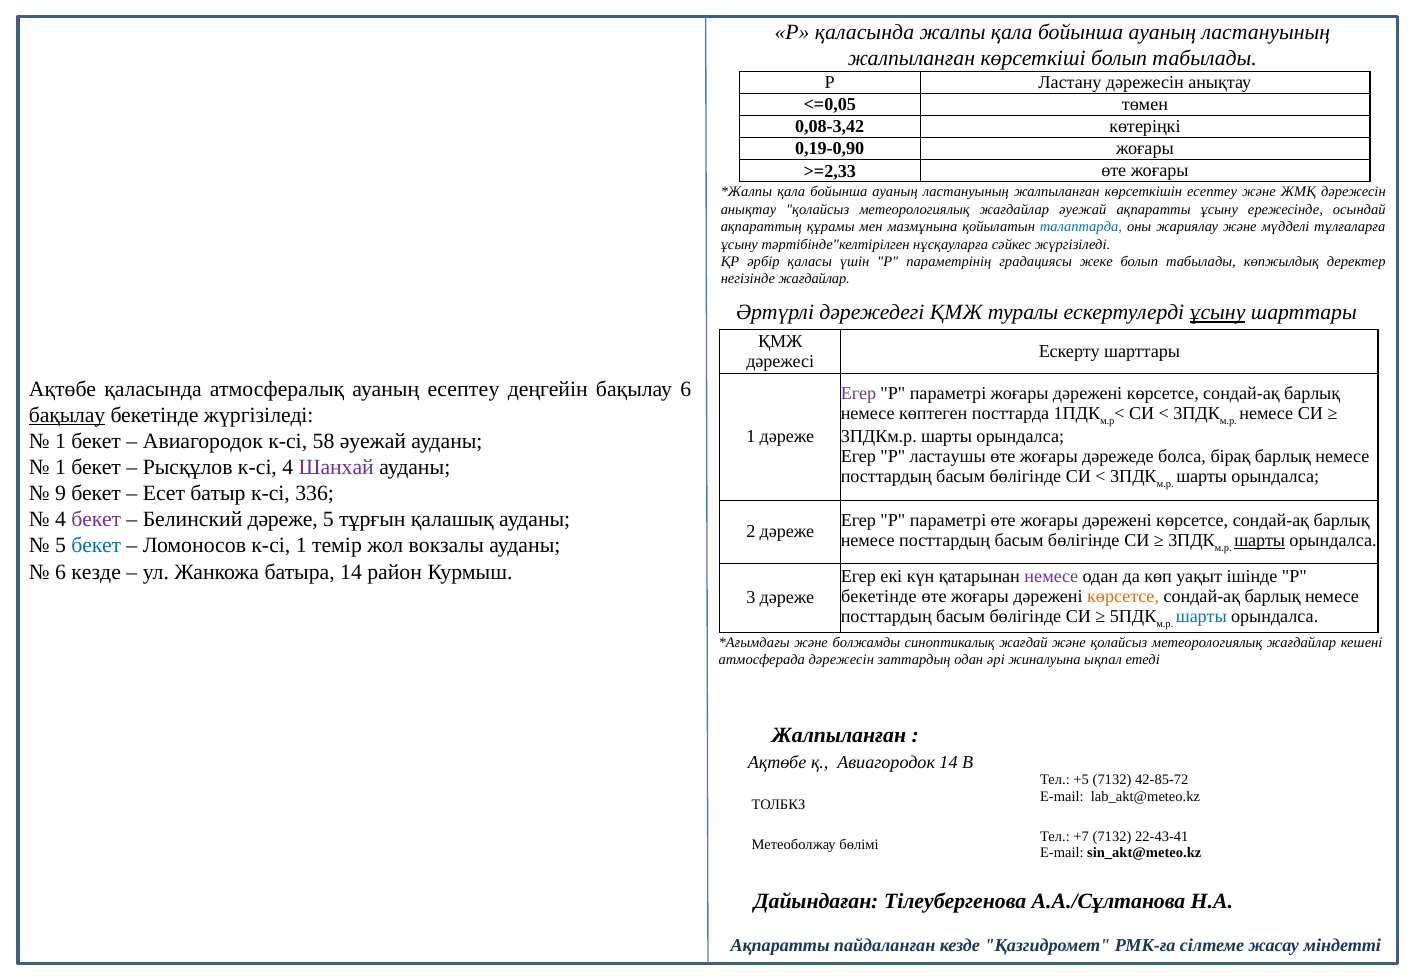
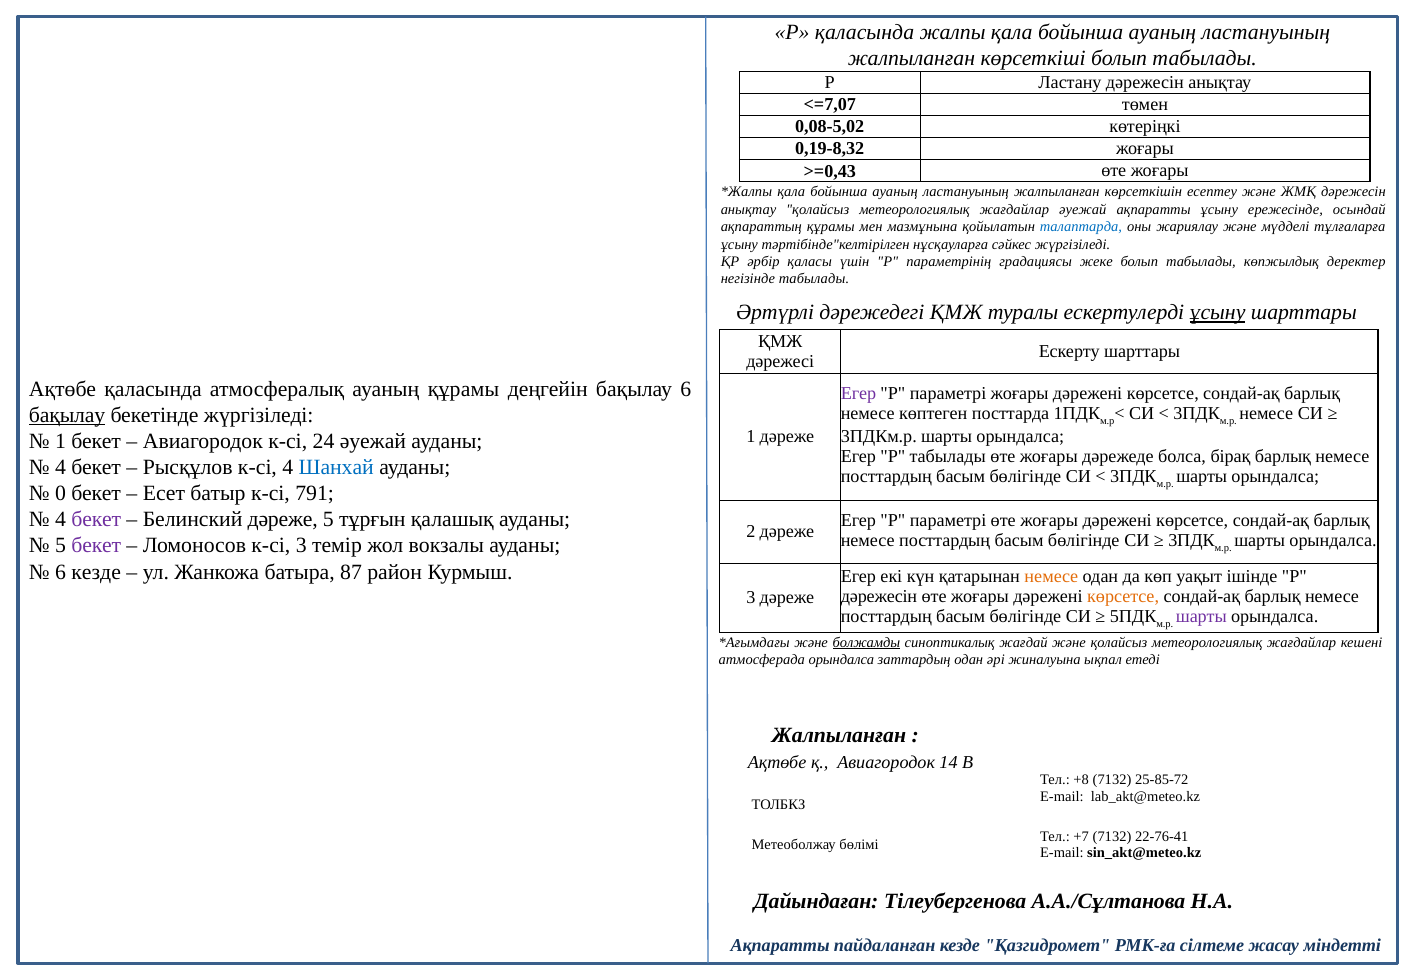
<=0,05: <=0,05 -> <=7,07
0,08-3,42: 0,08-3,42 -> 0,08-5,02
0,19-0,90: 0,19-0,90 -> 0,19-8,32
>=2,33: >=2,33 -> >=0,43
негізінде жағдайлар: жағдайлар -> табылады
ауаның есептеу: есептеу -> құрамы
58: 58 -> 24
P ластаушы: ластаушы -> табылады
1 at (61, 468): 1 -> 4
Шанхай colour: purple -> blue
9: 9 -> 0
336: 336 -> 791
шарты at (1260, 541) underline: present -> none
бекет at (96, 546) colour: blue -> purple
к-сі 1: 1 -> 3
батыра 14: 14 -> 87
немесе at (1051, 577) colour: purple -> orange
бекетінде at (879, 597): бекетінде -> дәрежесін
шарты at (1201, 617) colour: blue -> purple
болжамды underline: none -> present
атмосферада дәрежесін: дәрежесін -> орындалса
+5: +5 -> +8
42-85-72: 42-85-72 -> 25-85-72
22-43-41: 22-43-41 -> 22-76-41
